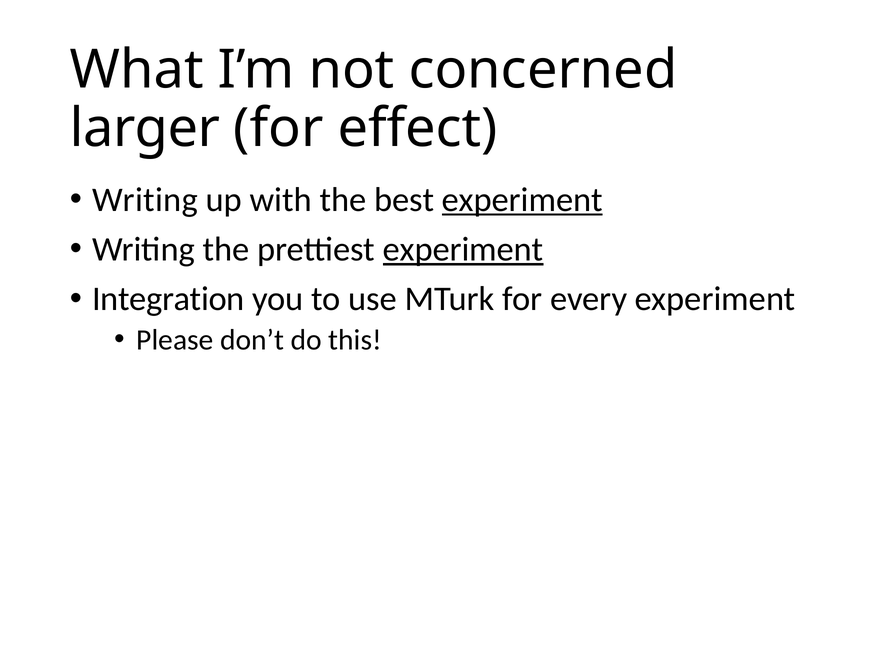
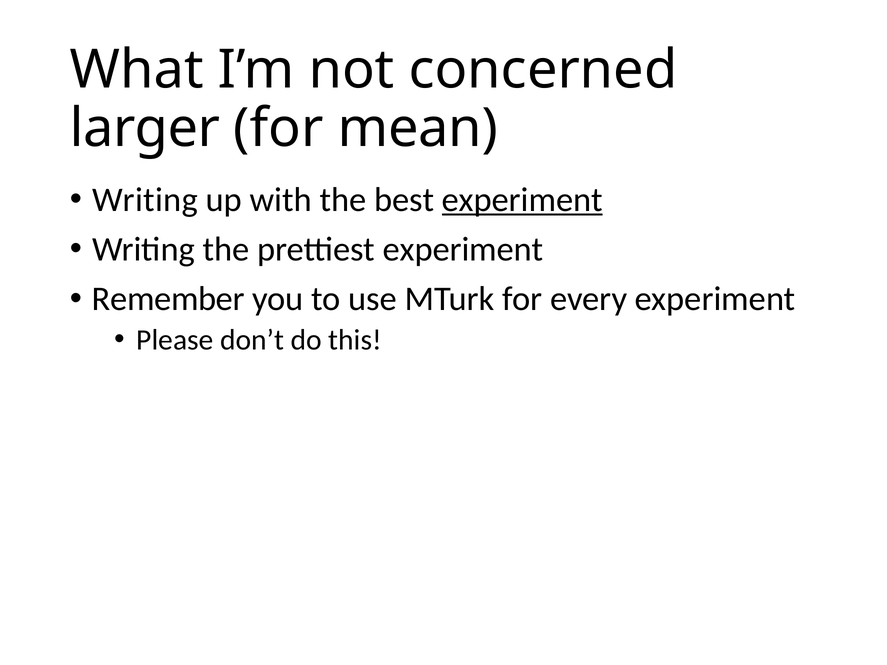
effect: effect -> mean
experiment at (463, 250) underline: present -> none
Integration: Integration -> Remember
